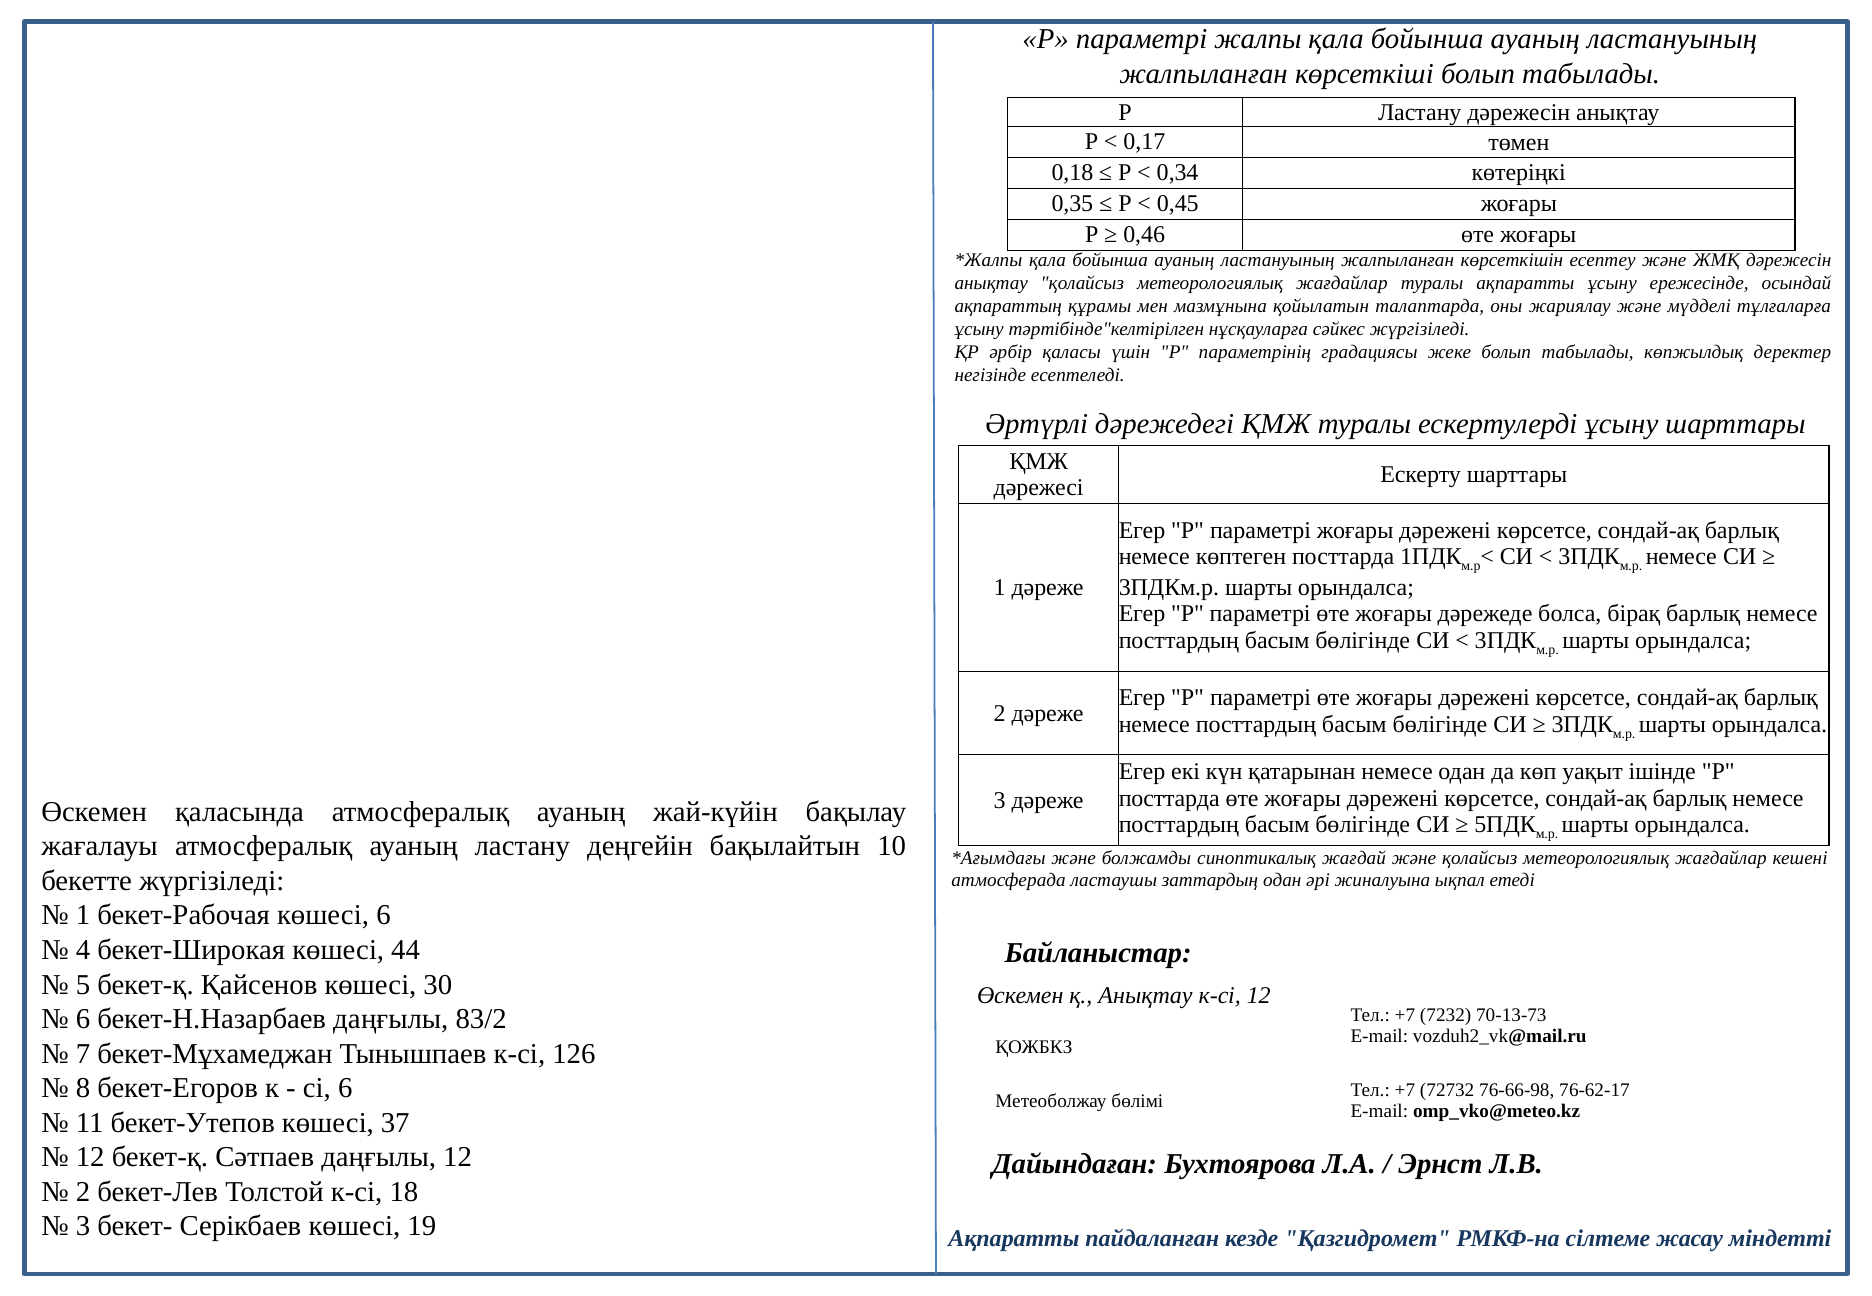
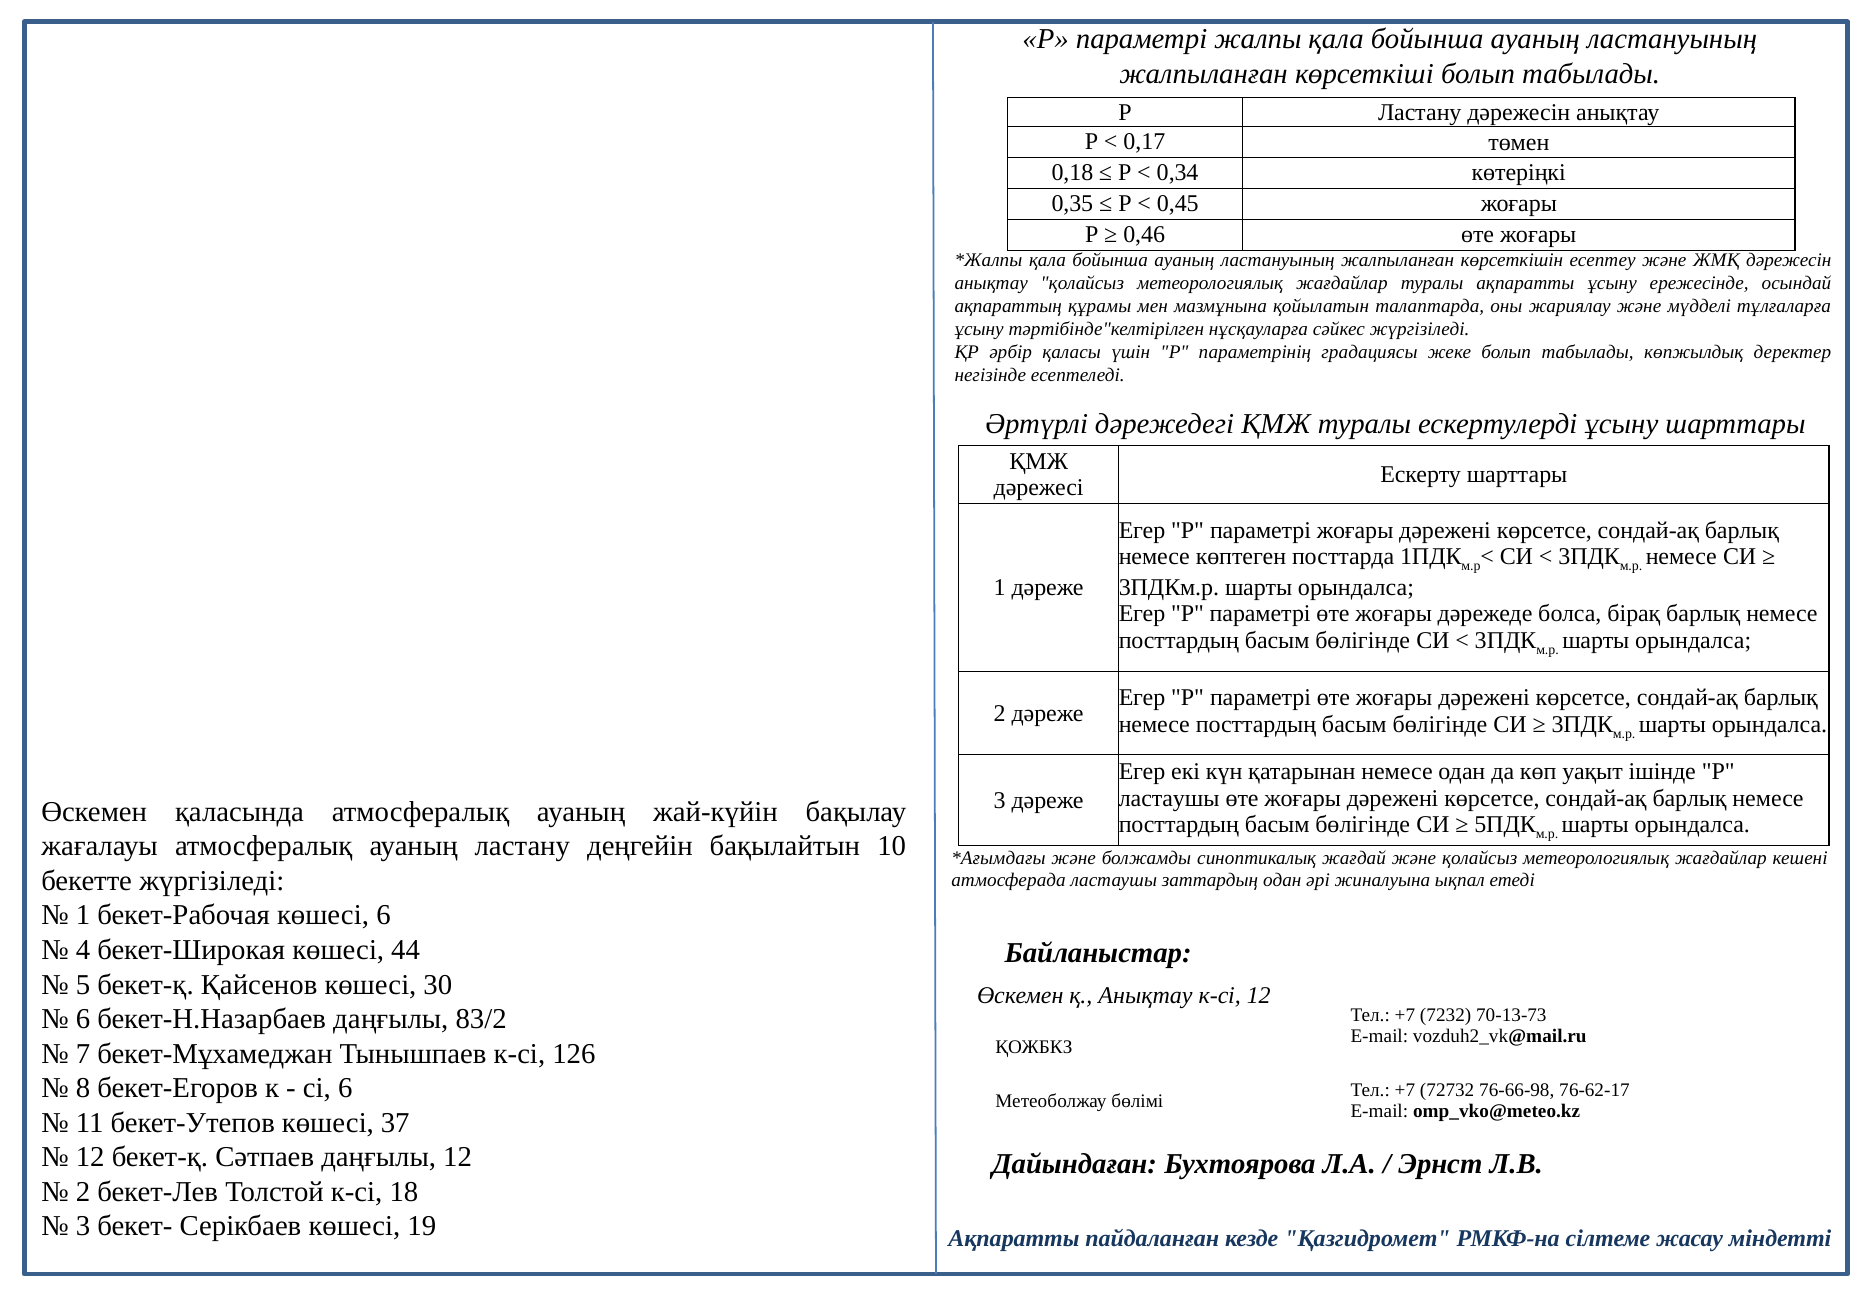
посттарда at (1169, 798): посттарда -> ластаушы
